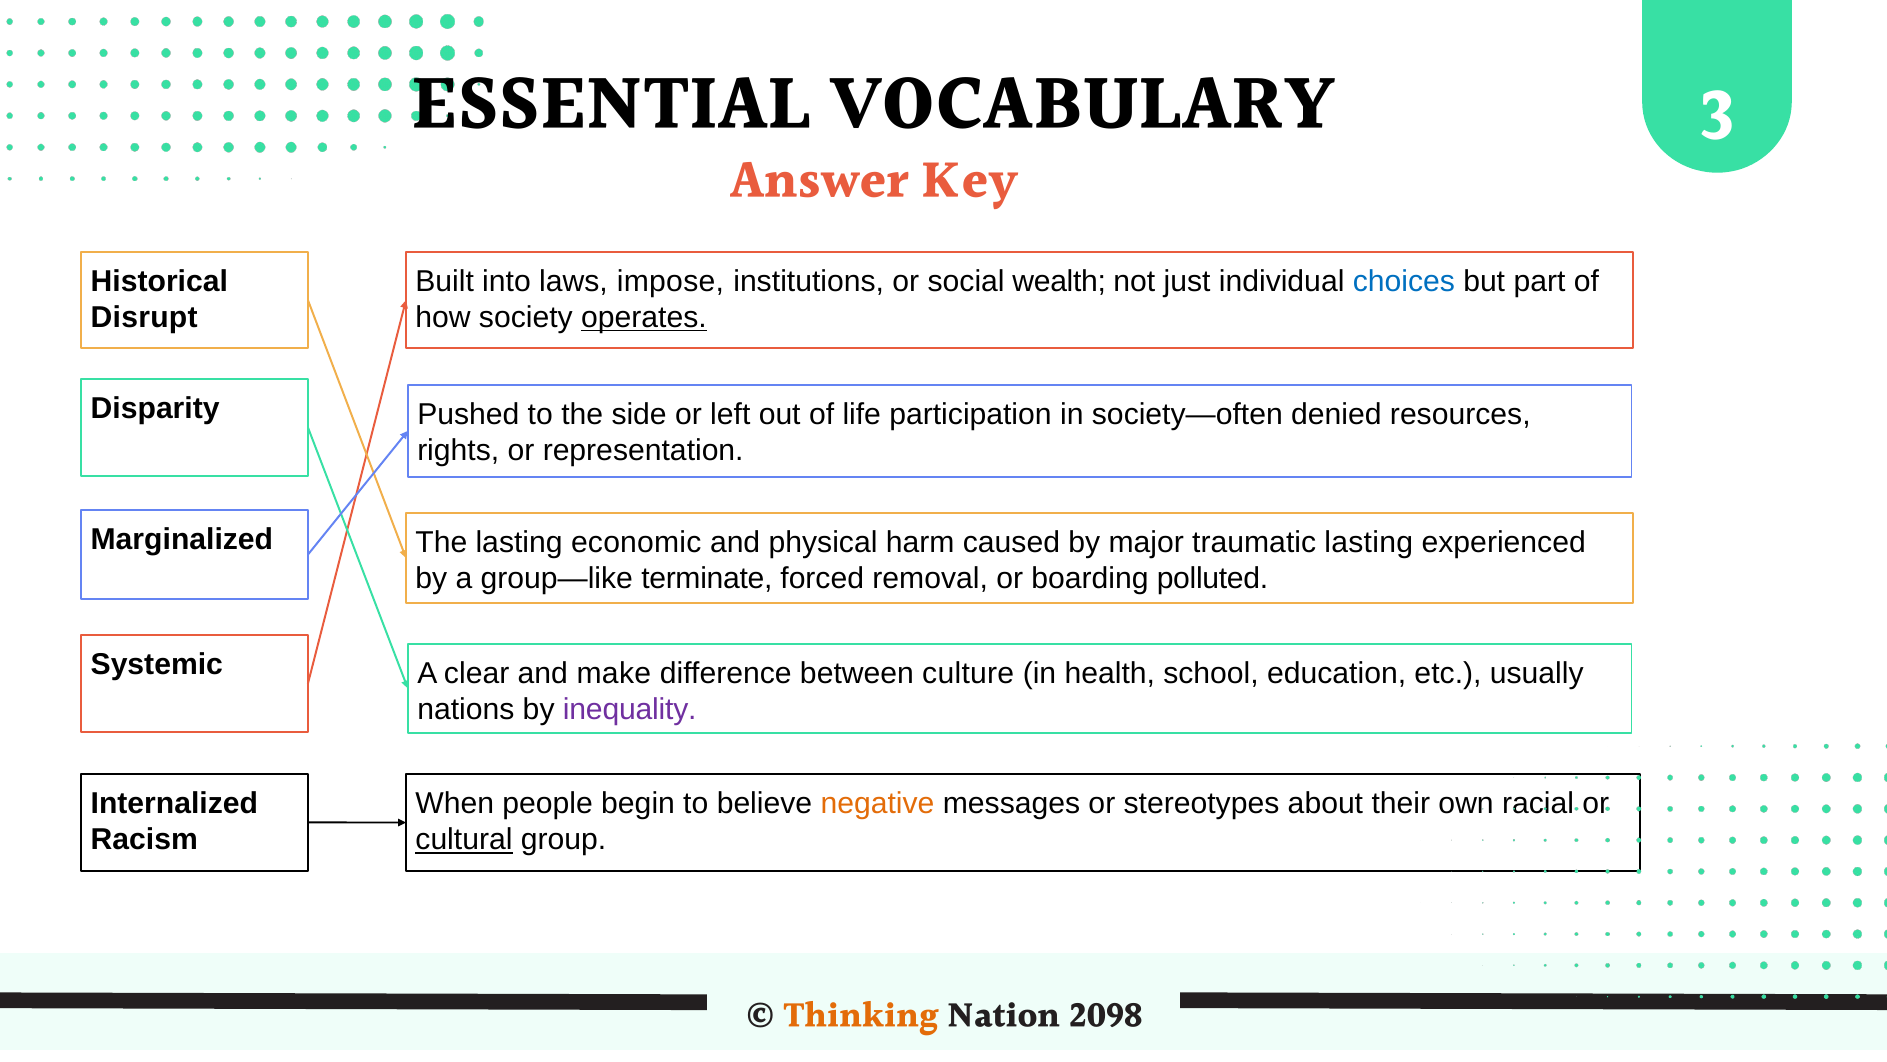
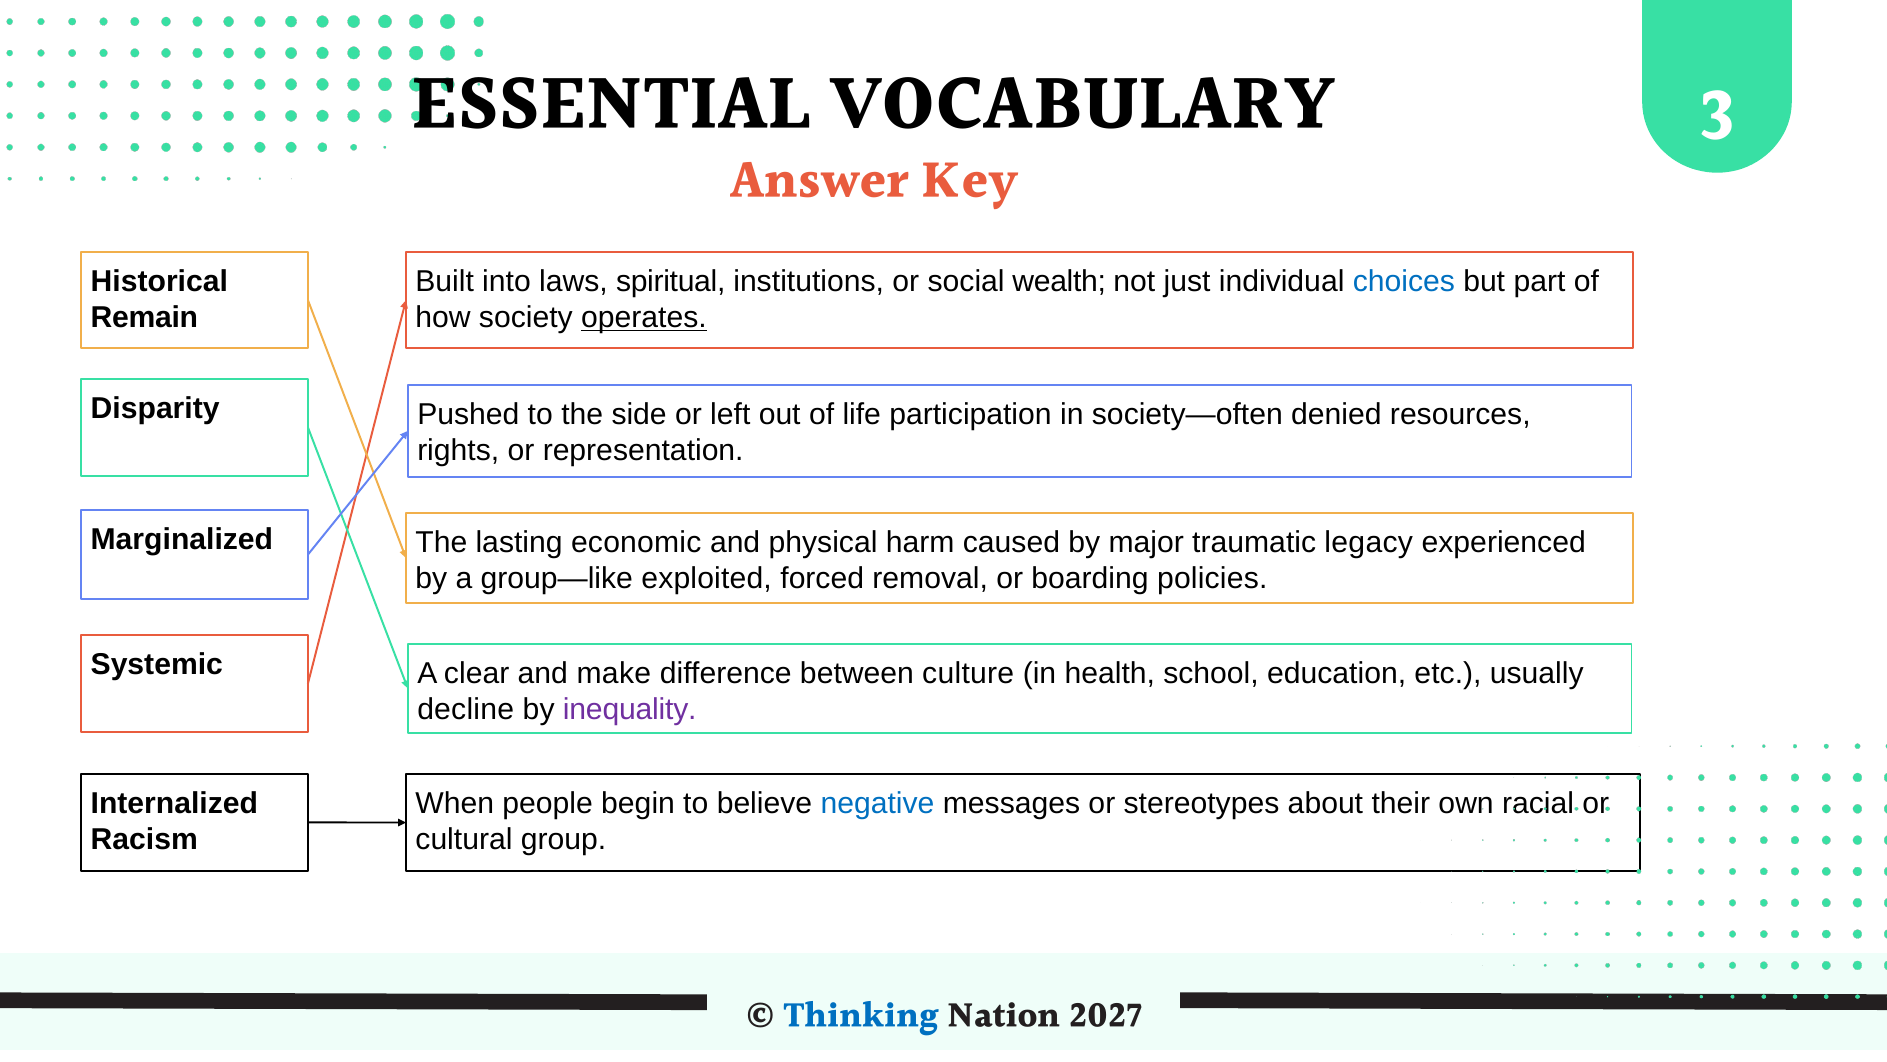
impose: impose -> spiritual
Disrupt: Disrupt -> Remain
traumatic lasting: lasting -> legacy
terminate: terminate -> exploited
polluted: polluted -> policies
nations: nations -> decline
negative colour: orange -> blue
cultural underline: present -> none
Thinking colour: orange -> blue
2098: 2098 -> 2027
